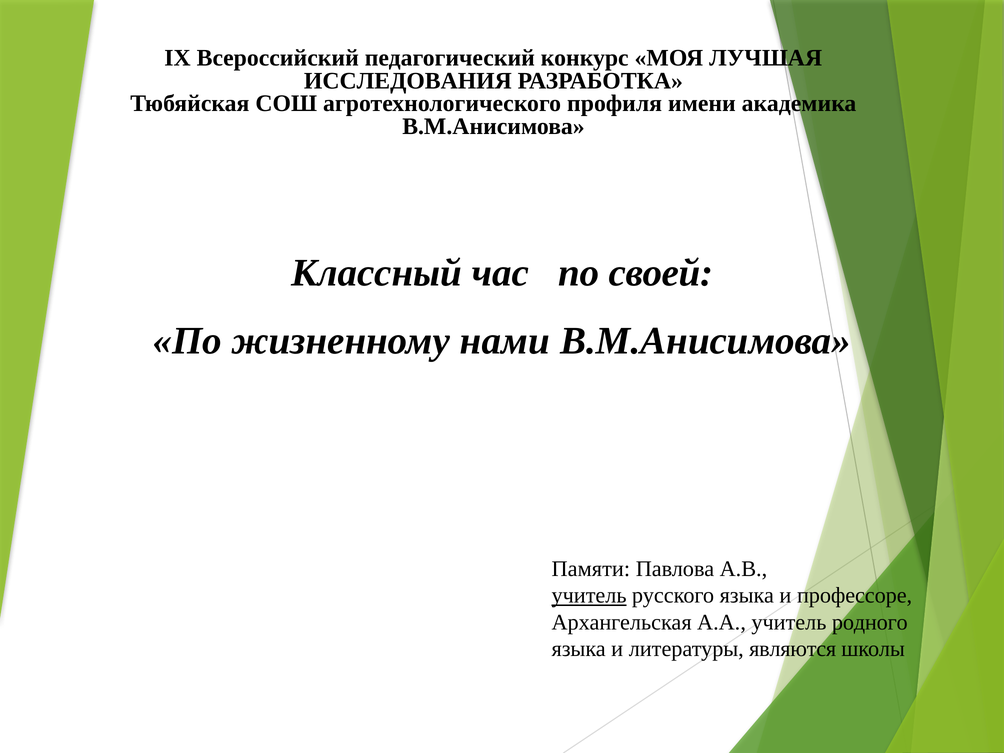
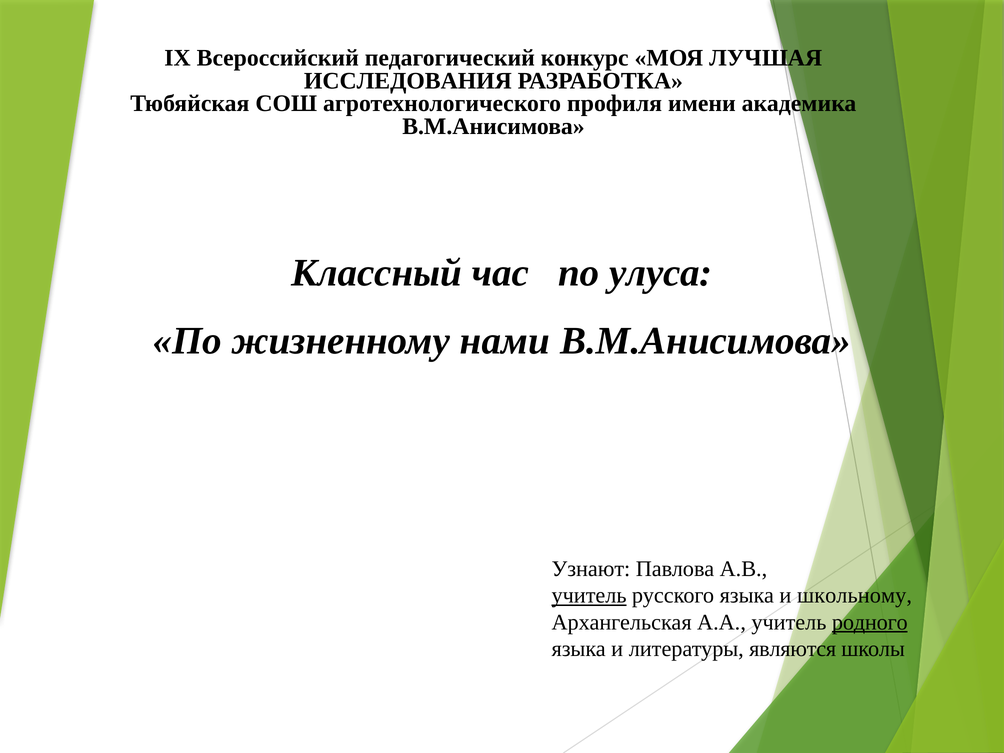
своей: своей -> улуса
Памяти: Памяти -> Узнают
профессоре: профессоре -> школьному
родного underline: none -> present
